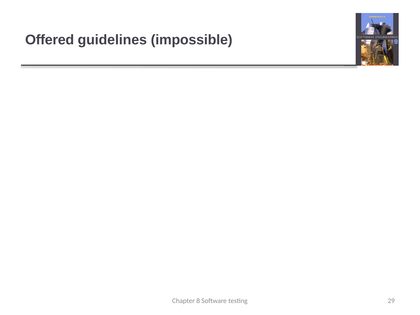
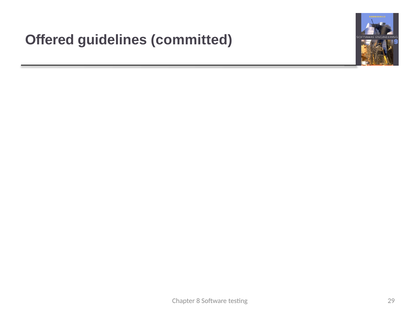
impossible: impossible -> committed
